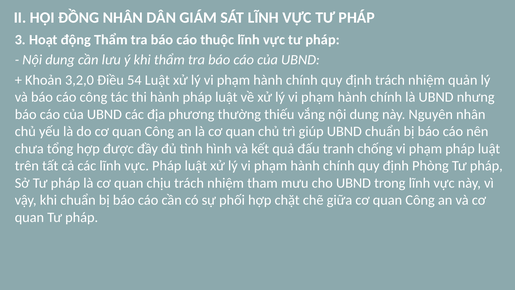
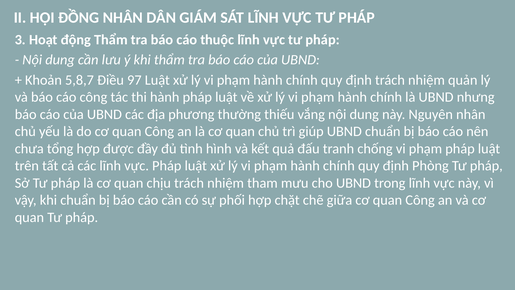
3,2,0: 3,2,0 -> 5,8,7
54: 54 -> 97
